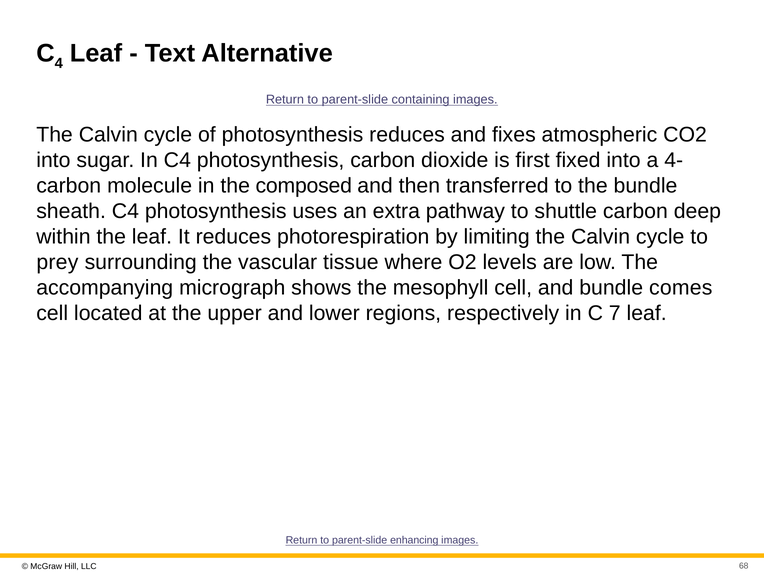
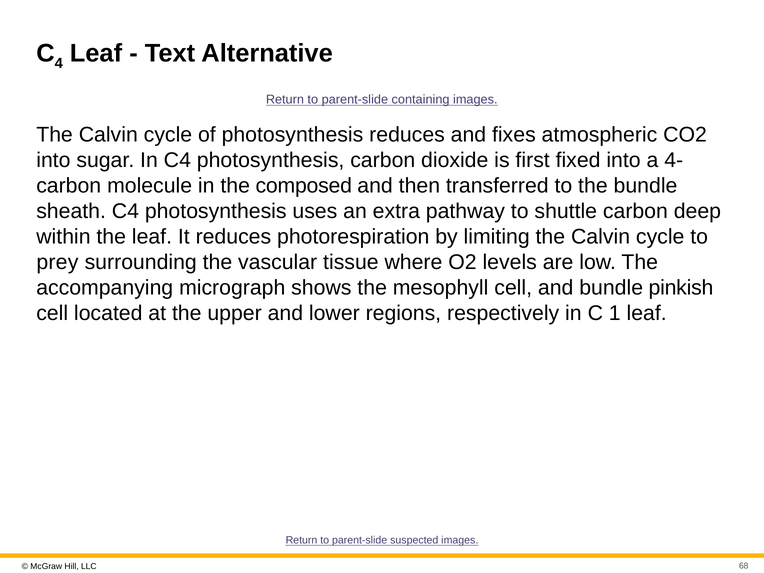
comes: comes -> pinkish
7: 7 -> 1
enhancing: enhancing -> suspected
